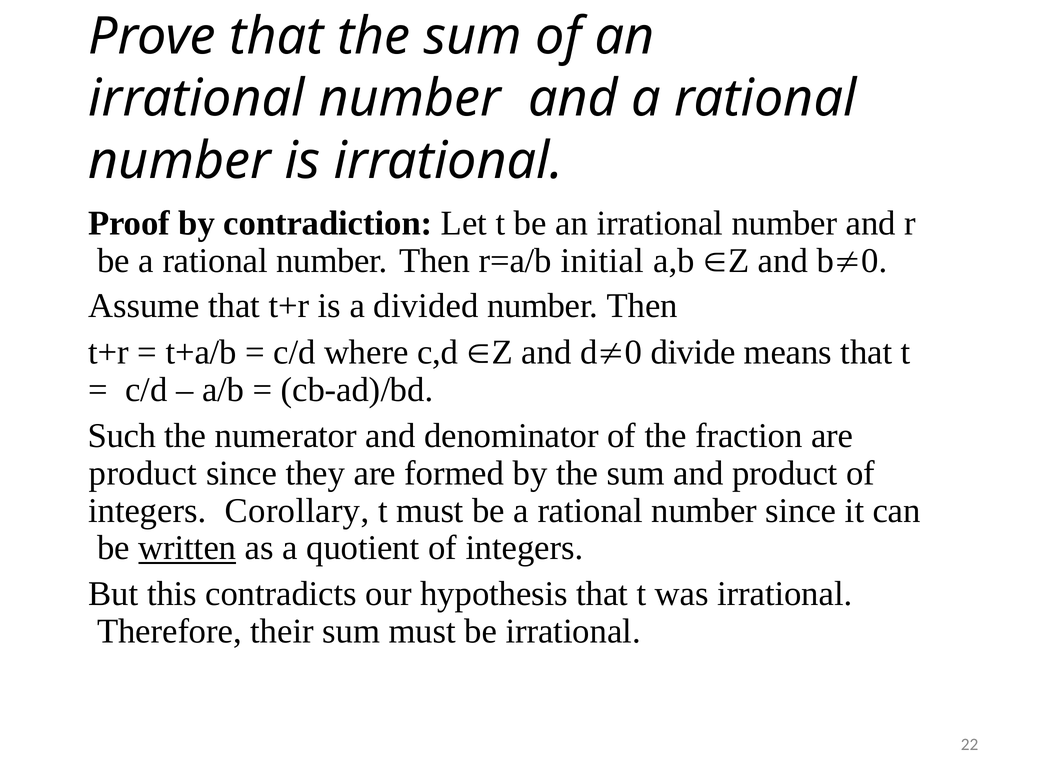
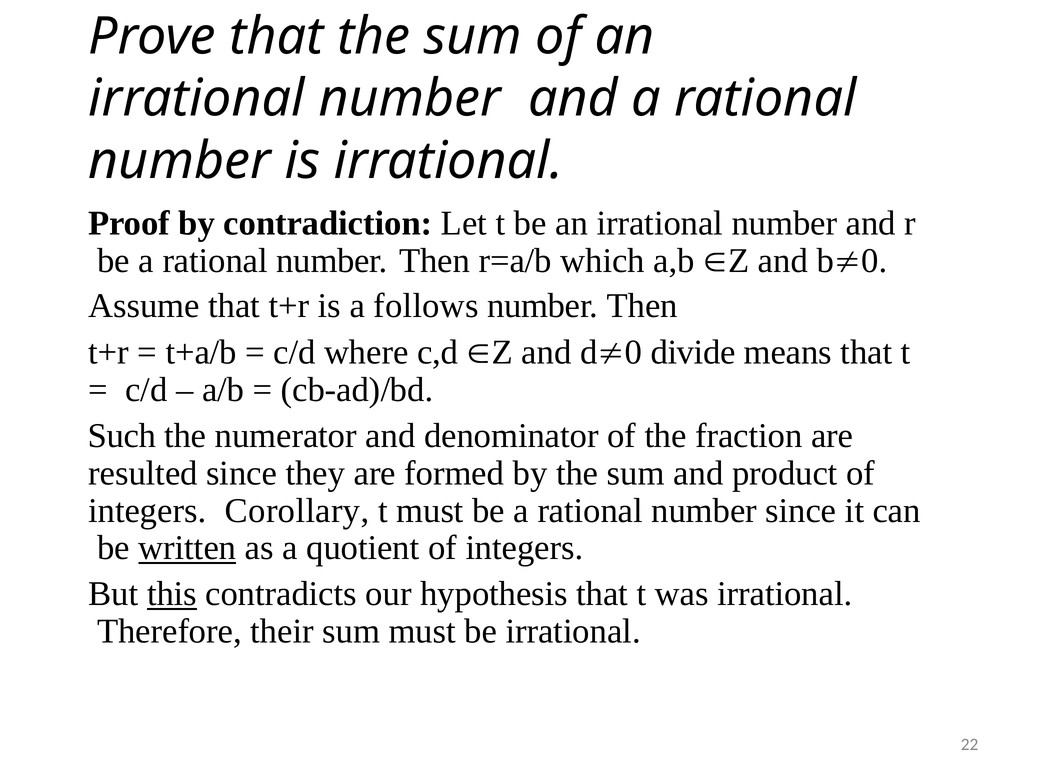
initial: initial -> which
divided: divided -> follows
product at (143, 473): product -> resulted
this underline: none -> present
